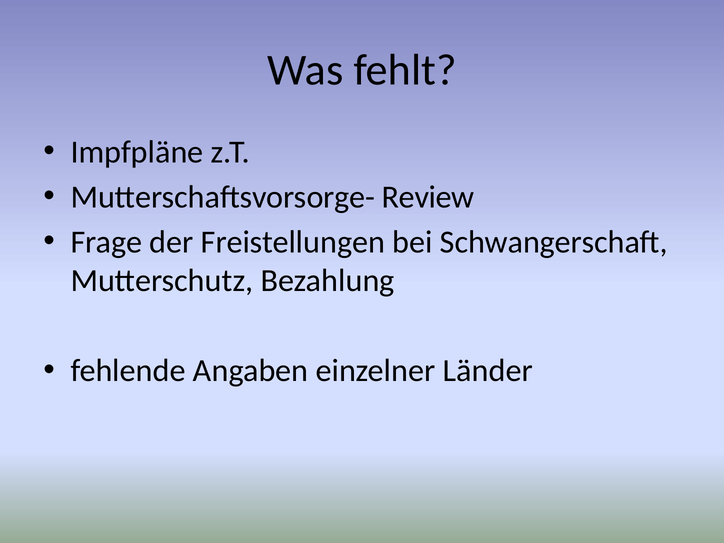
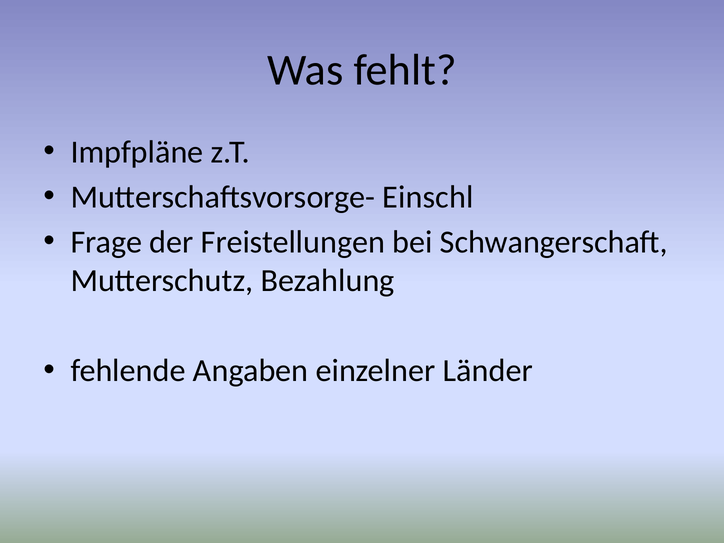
Review: Review -> Einschl
